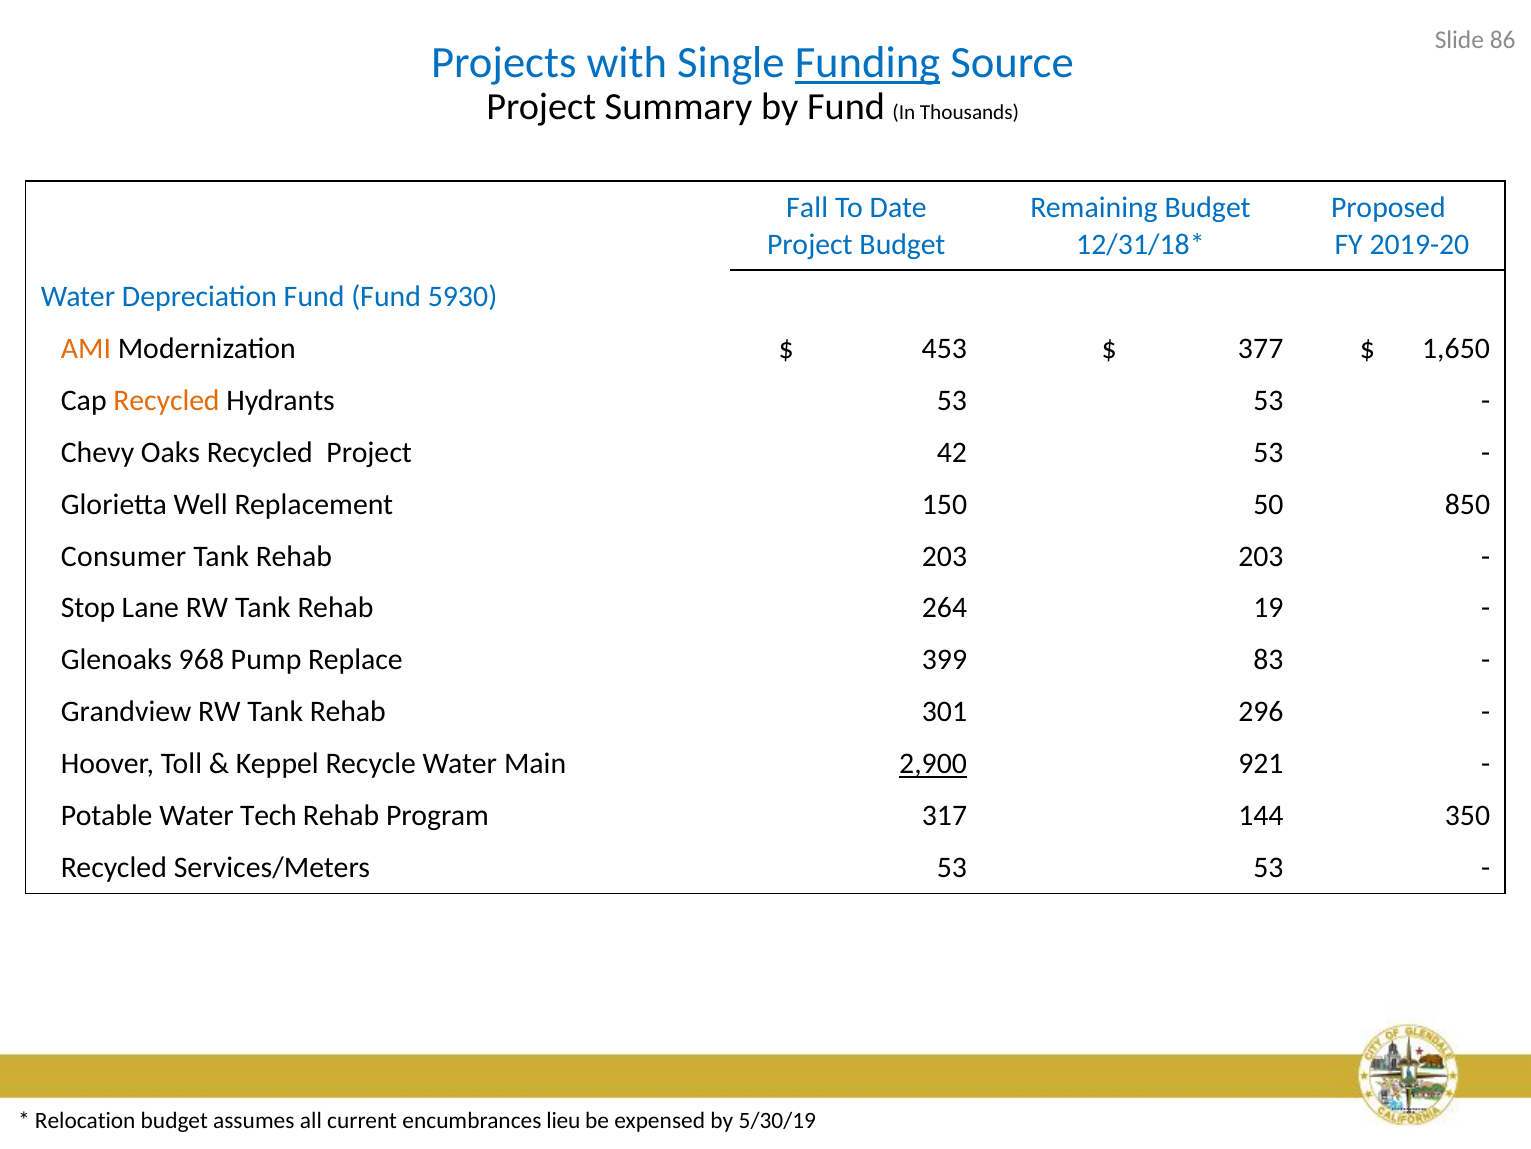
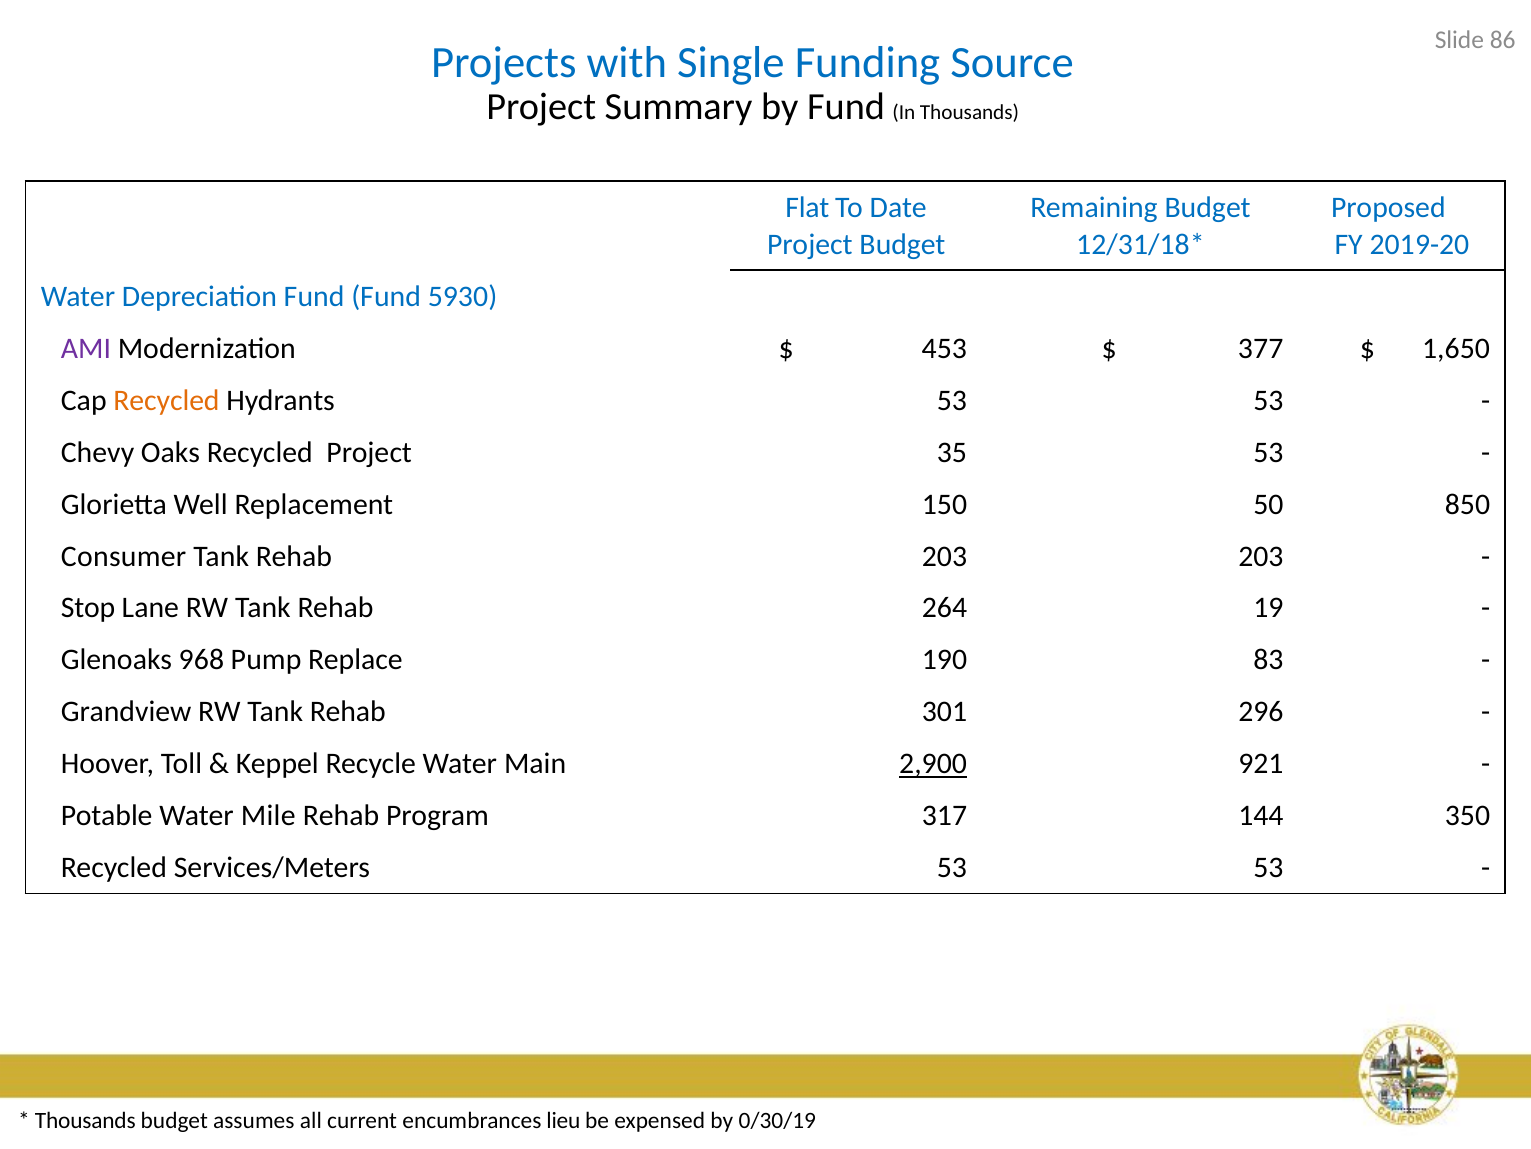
Funding underline: present -> none
Fall: Fall -> Flat
AMI colour: orange -> purple
42: 42 -> 35
399: 399 -> 190
Tech: Tech -> Mile
Relocation at (85, 1120): Relocation -> Thousands
5/30/19: 5/30/19 -> 0/30/19
